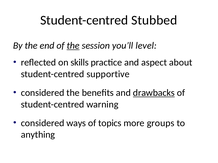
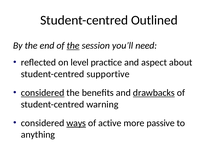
Stubbed: Stubbed -> Outlined
level: level -> need
skills: skills -> level
considered at (43, 93) underline: none -> present
ways underline: none -> present
topics: topics -> active
groups: groups -> passive
